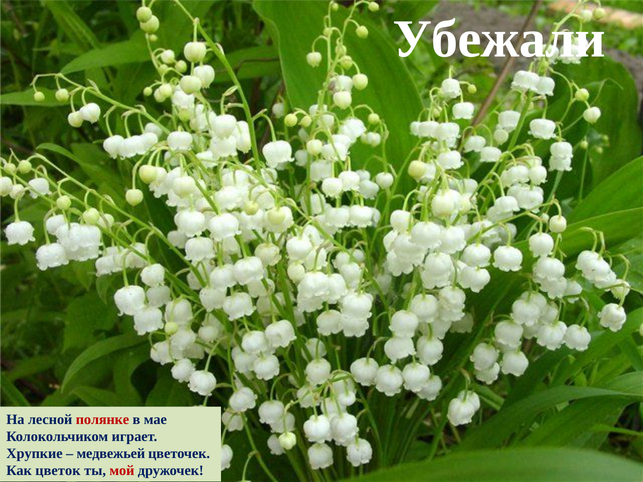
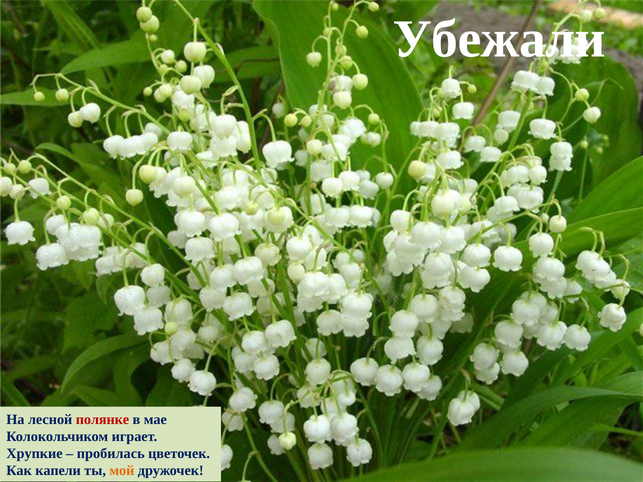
медвежьей: медвежьей -> пробилась
цветок: цветок -> капели
мой colour: red -> orange
